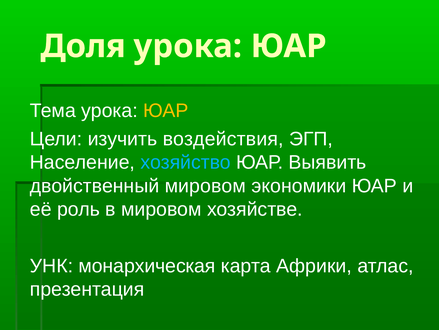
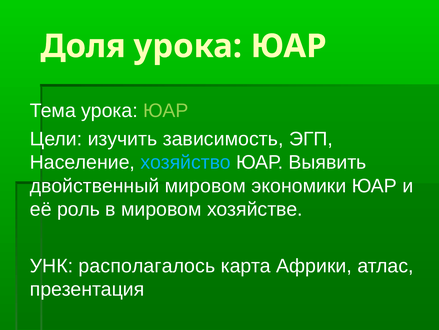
ЮАР at (166, 110) colour: yellow -> light green
воздействия: воздействия -> зависимость
монархическая: монархическая -> располагалось
